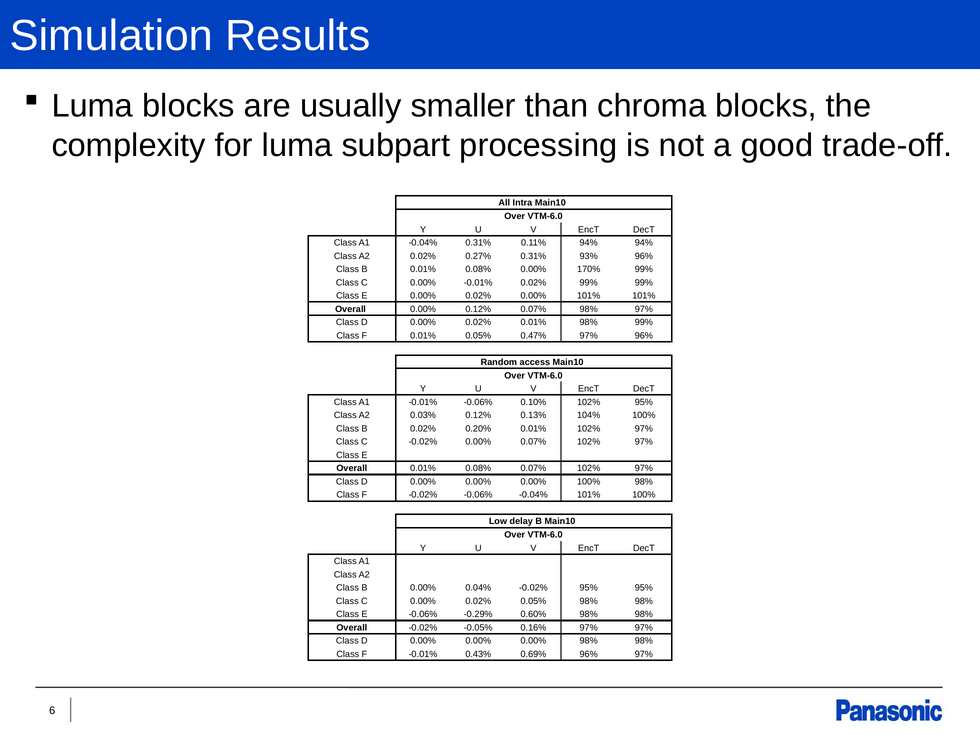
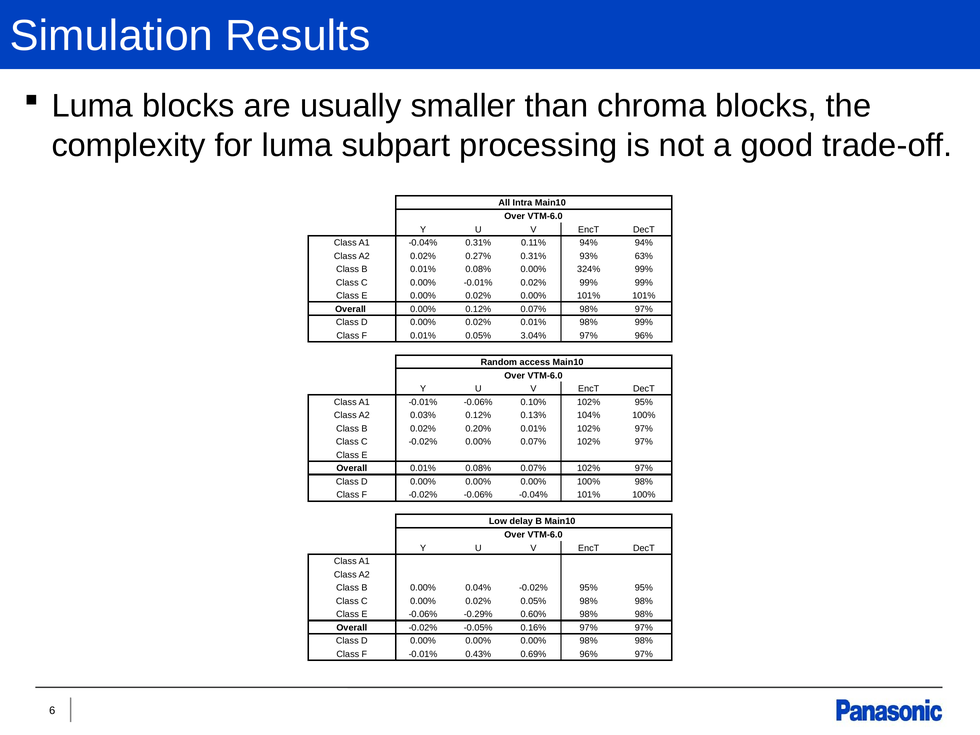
93% 96%: 96% -> 63%
170%: 170% -> 324%
0.47%: 0.47% -> 3.04%
